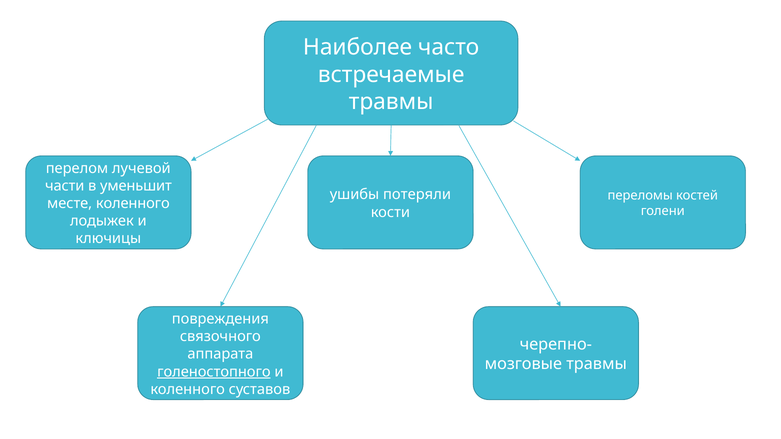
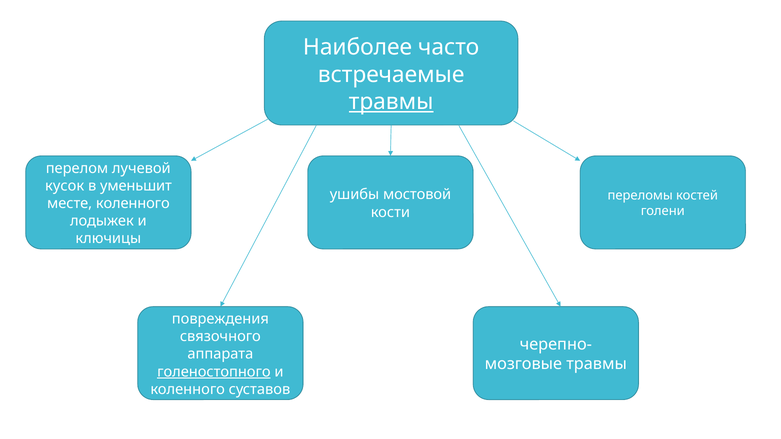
травмы at (391, 102) underline: none -> present
части: части -> кусок
потеряли: потеряли -> мостовой
